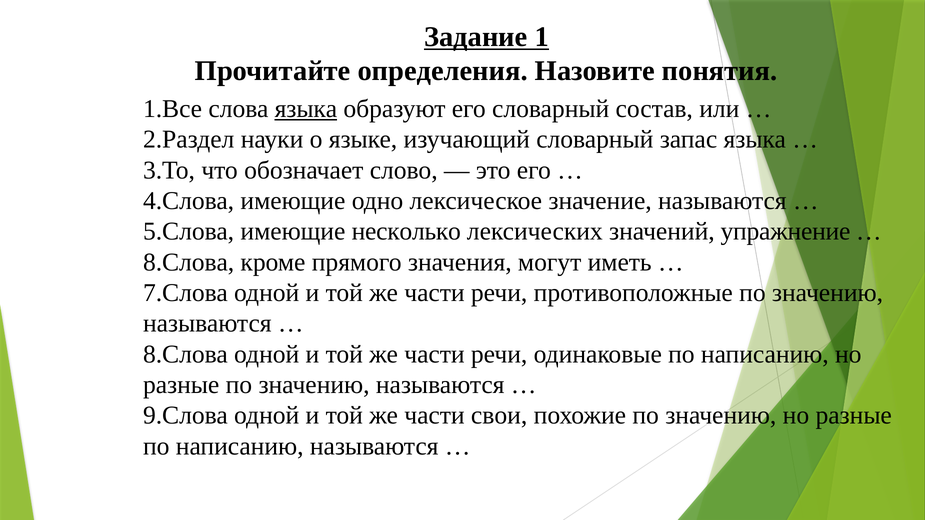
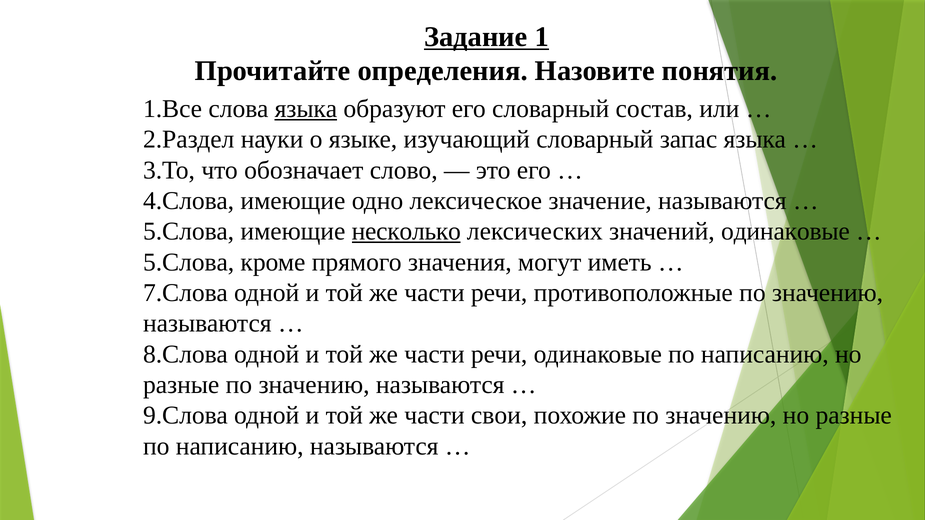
несколько underline: none -> present
значений упражнение: упражнение -> одинаковые
8.Слова at (189, 262): 8.Слова -> 5.Слова
